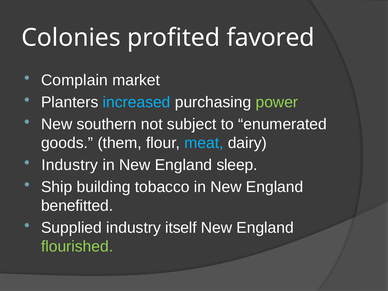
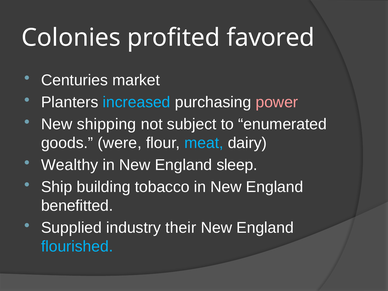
Complain: Complain -> Centuries
power colour: light green -> pink
southern: southern -> shipping
them: them -> were
Industry at (70, 165): Industry -> Wealthy
itself: itself -> their
flourished colour: light green -> light blue
